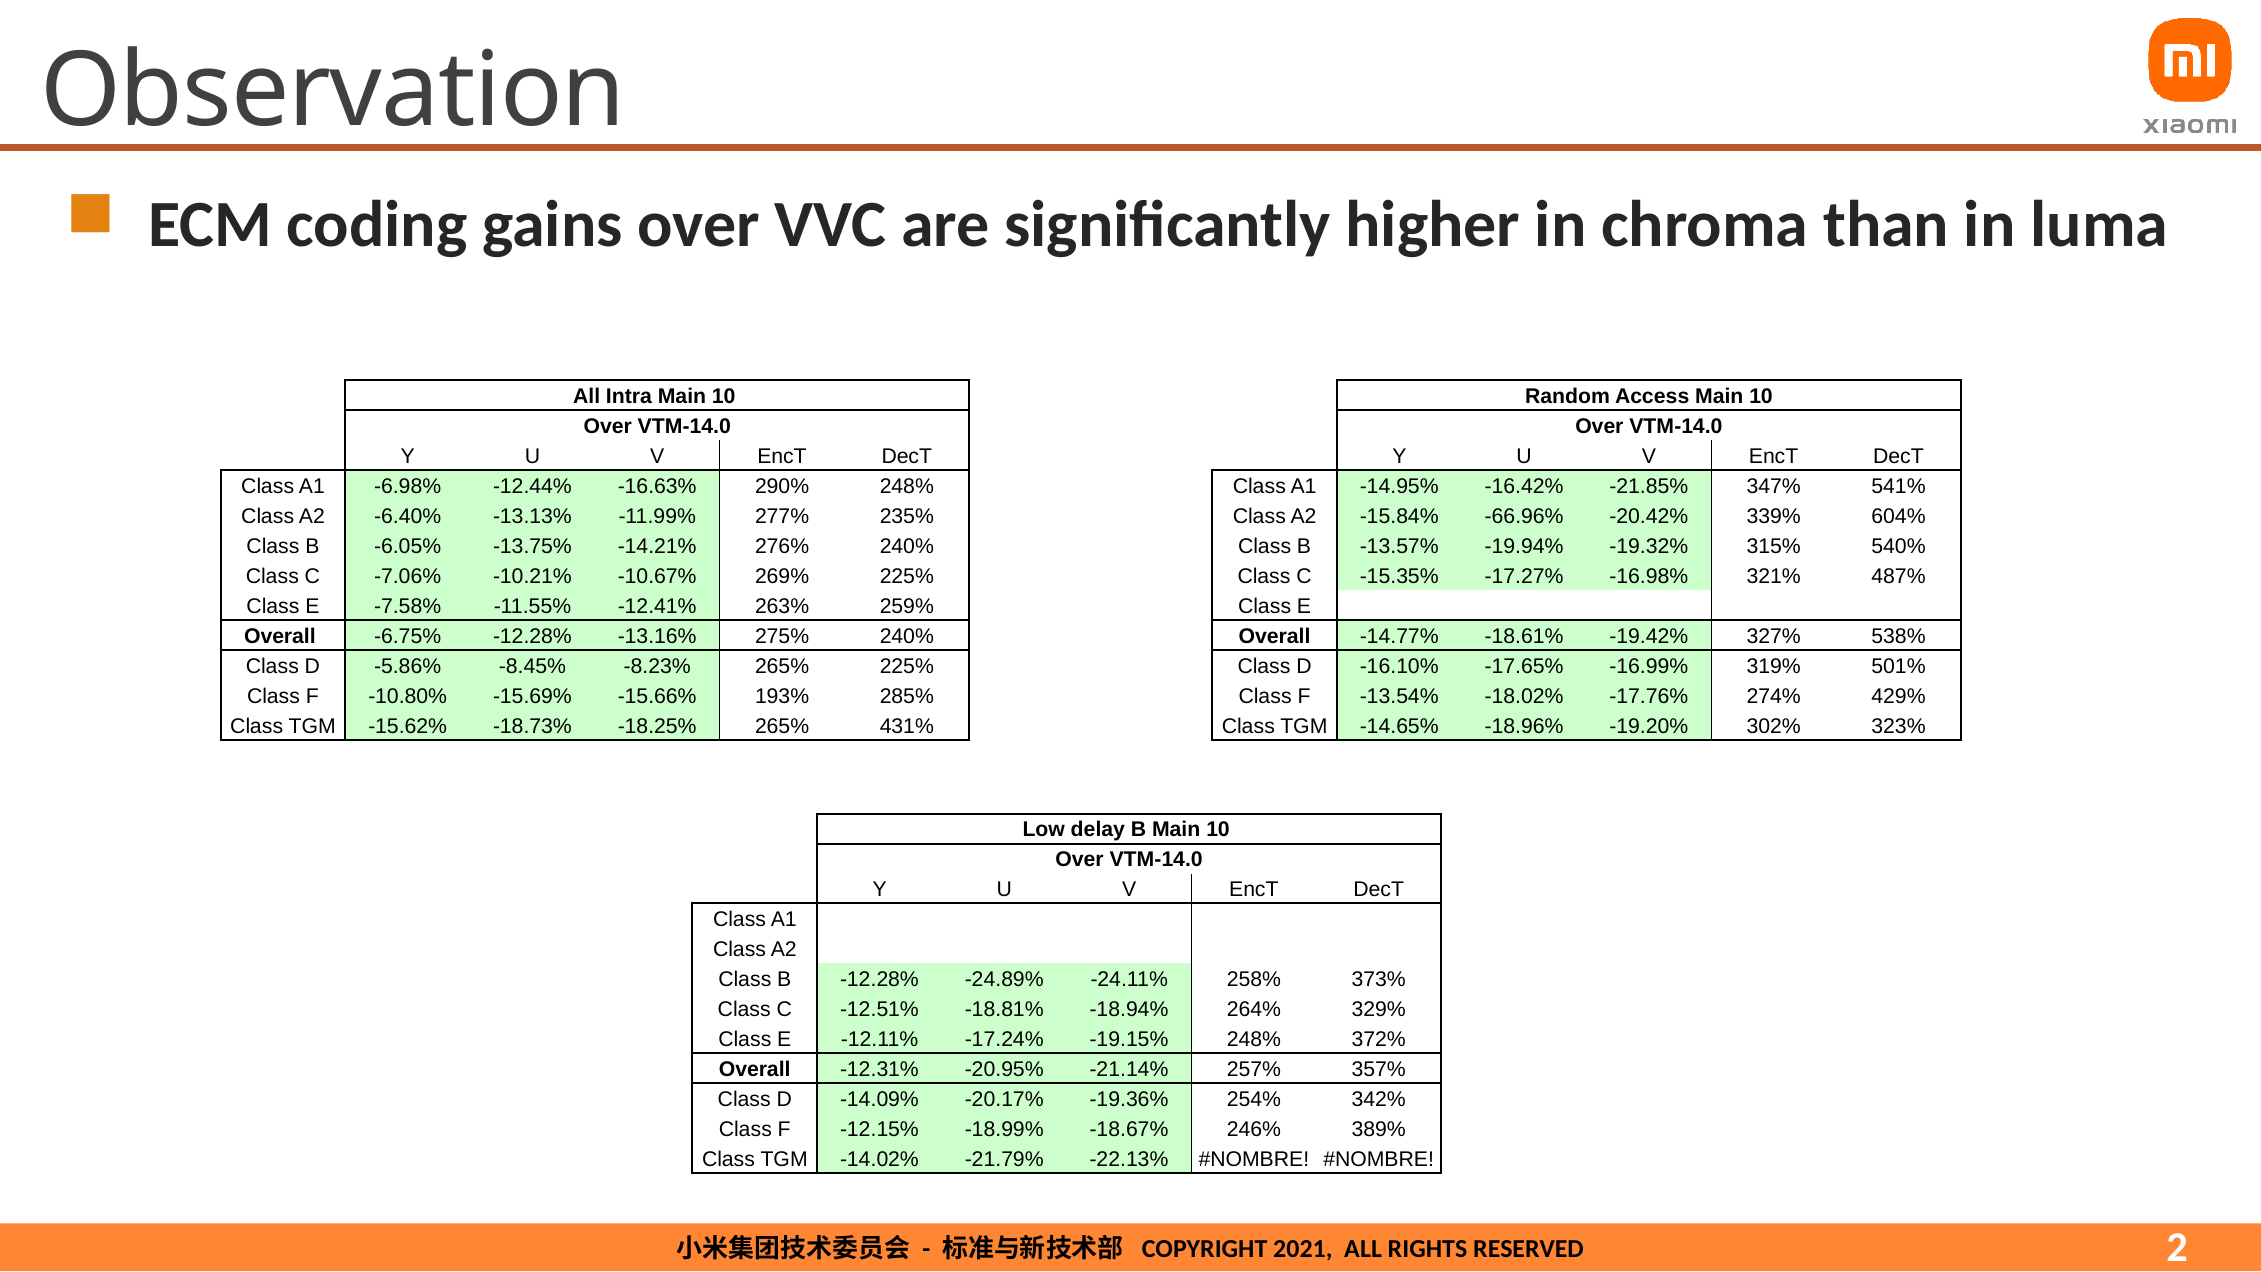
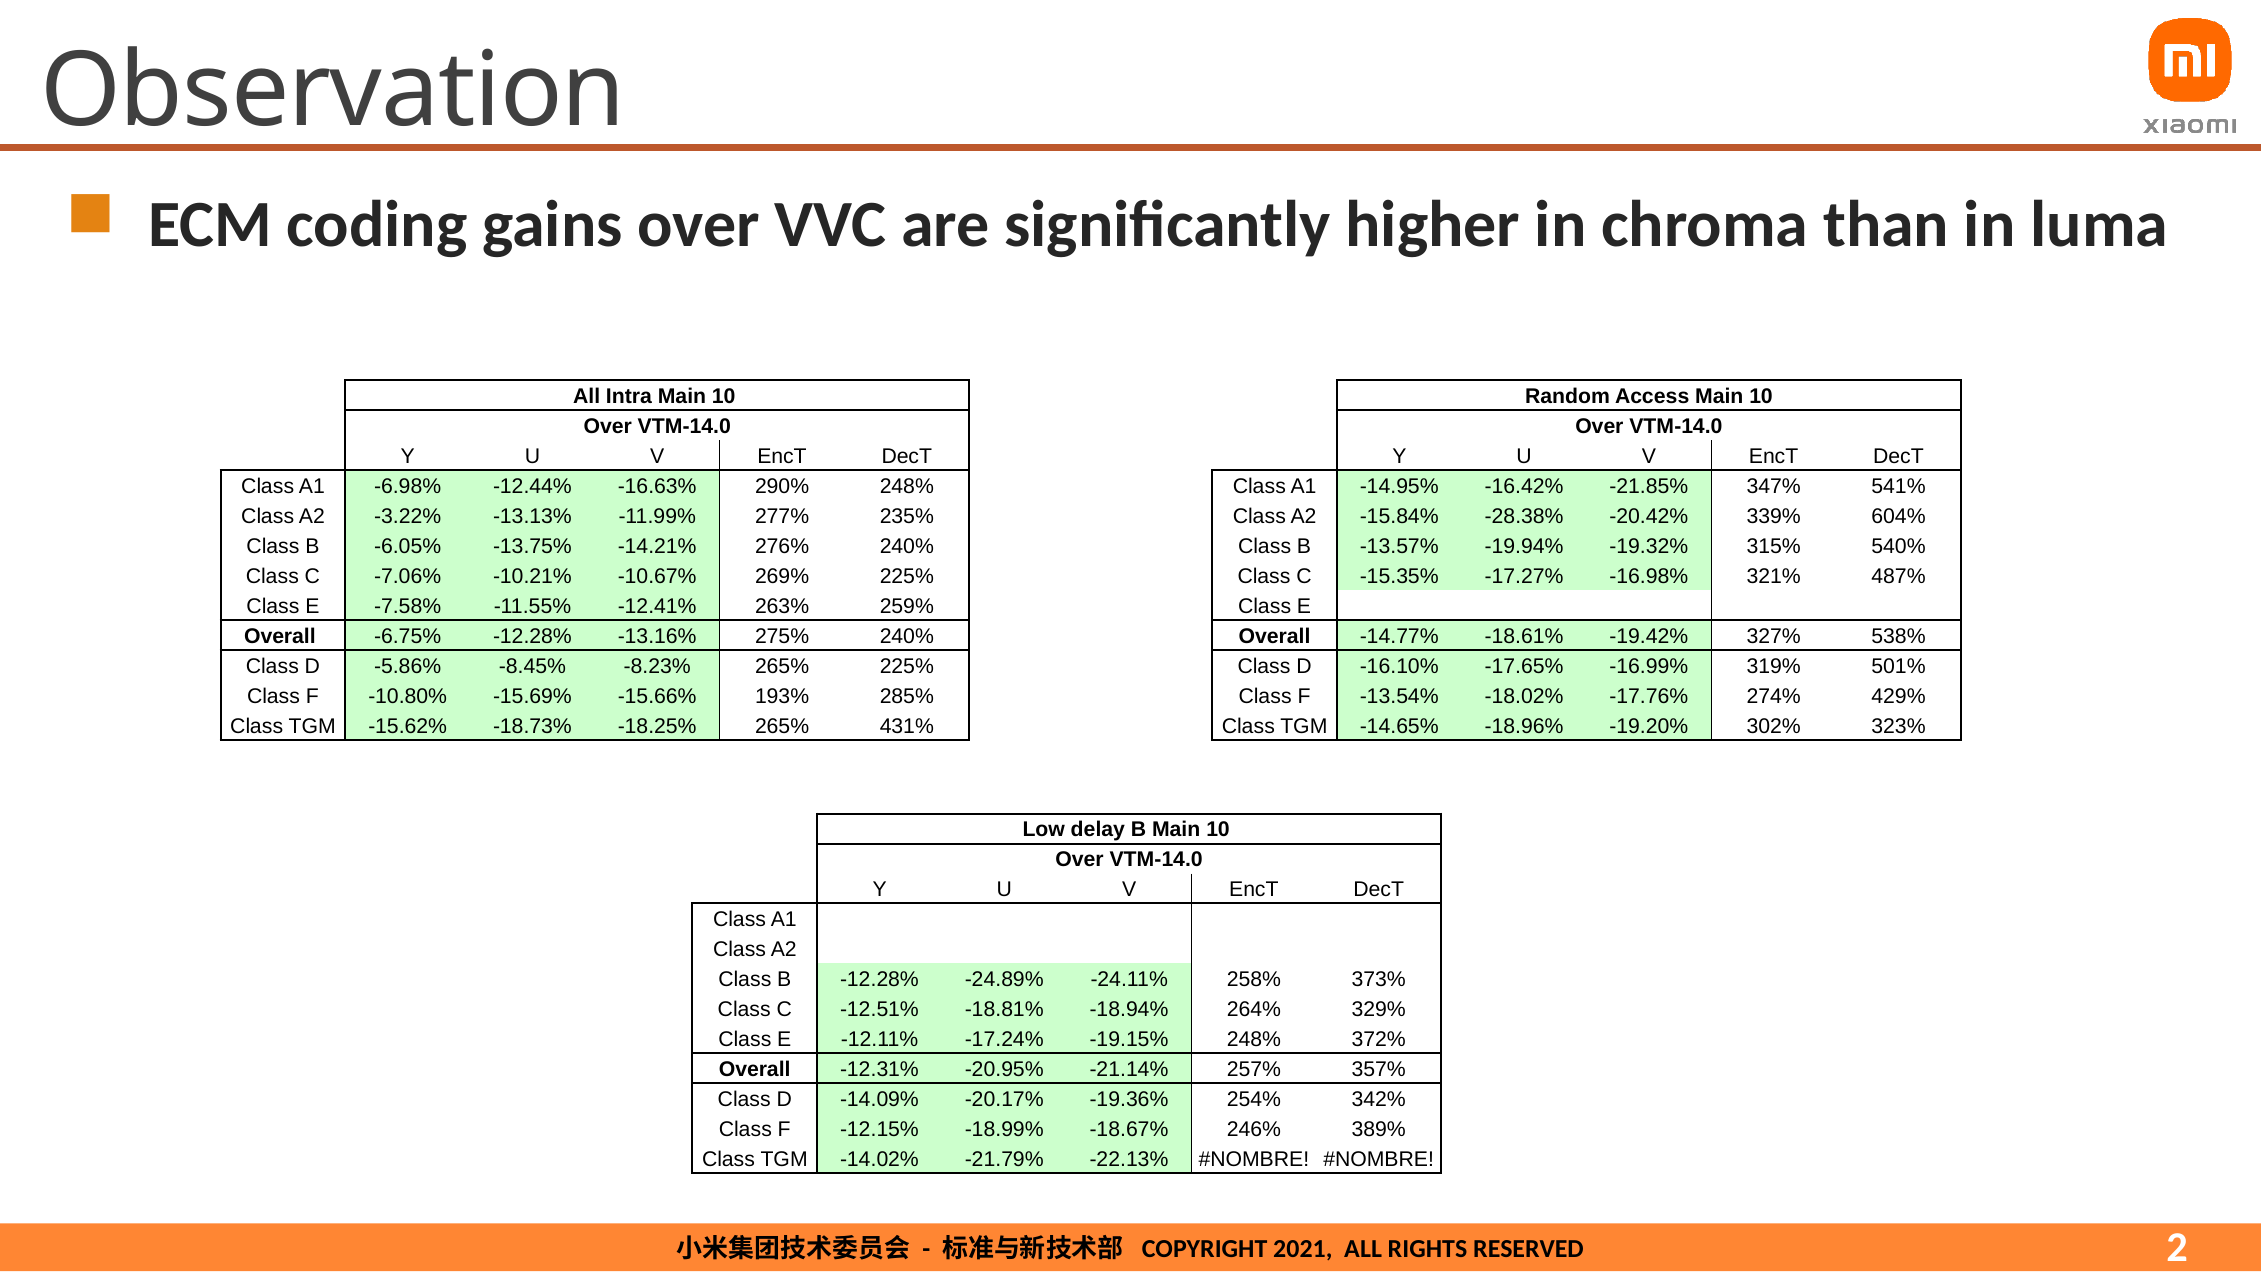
-6.40%: -6.40% -> -3.22%
-66.96%: -66.96% -> -28.38%
